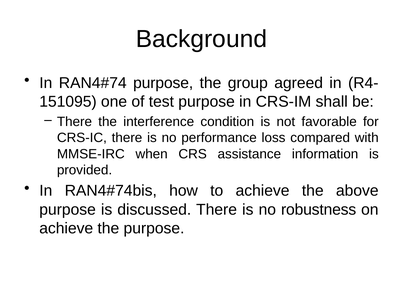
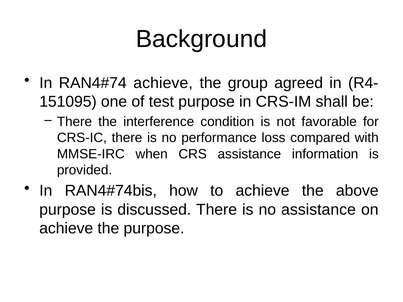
purpose at (163, 83): purpose -> achieve
no robustness: robustness -> assistance
